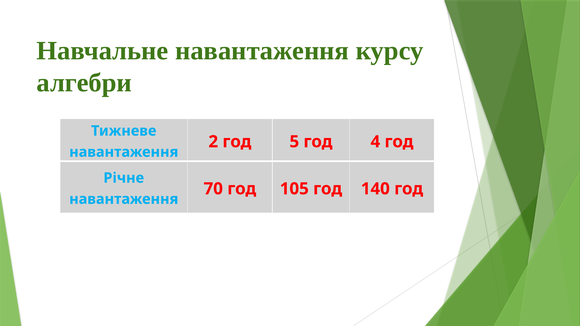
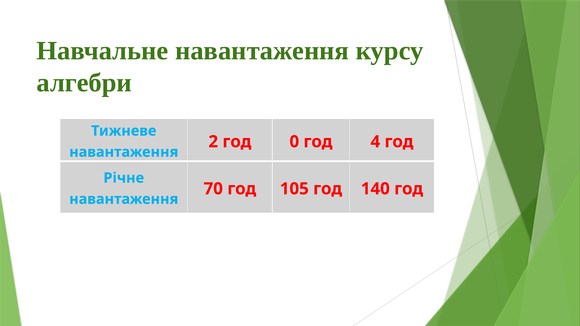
5: 5 -> 0
